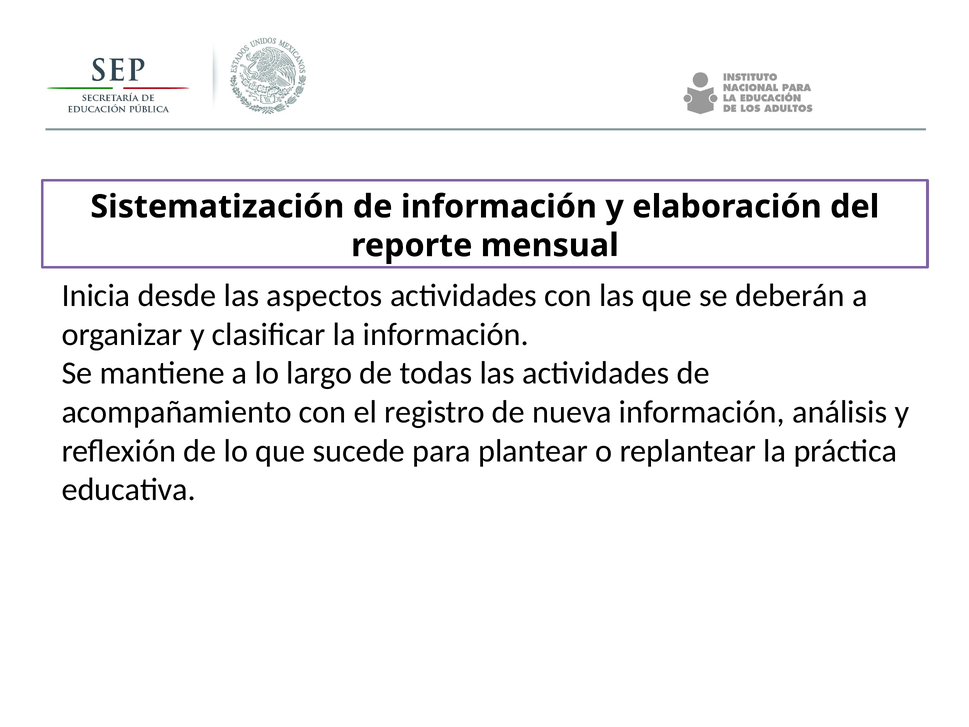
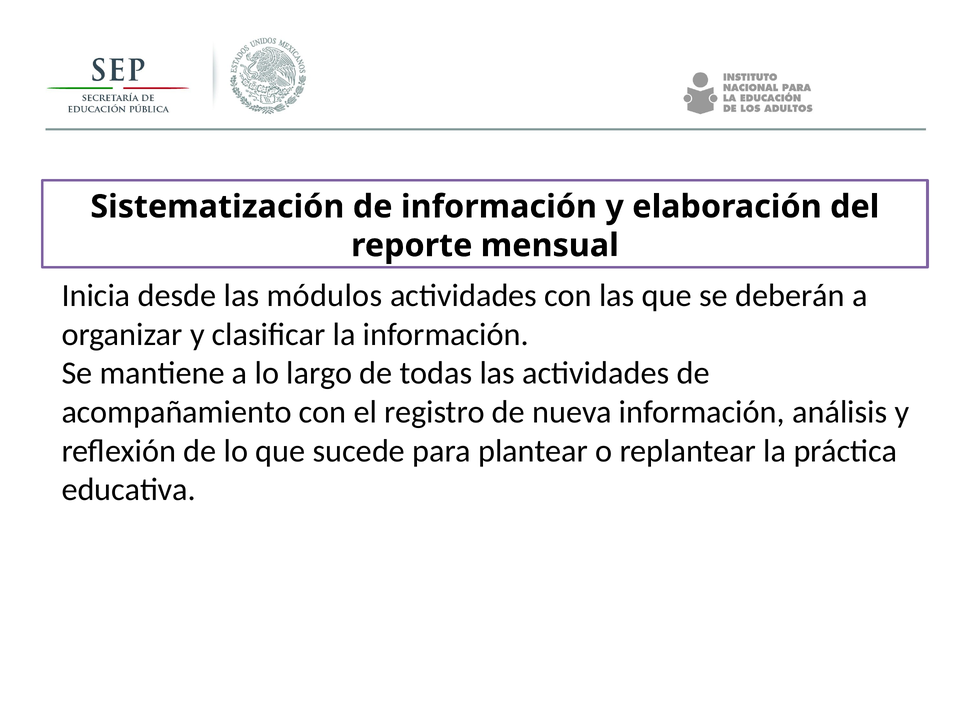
aspectos: aspectos -> módulos
